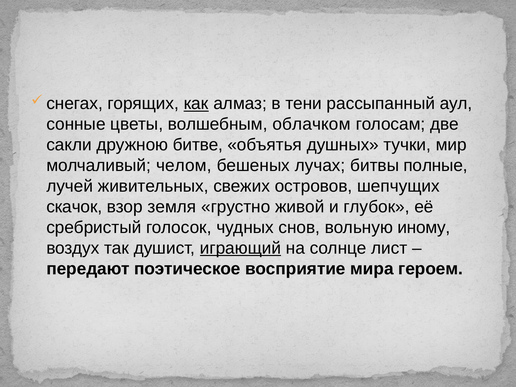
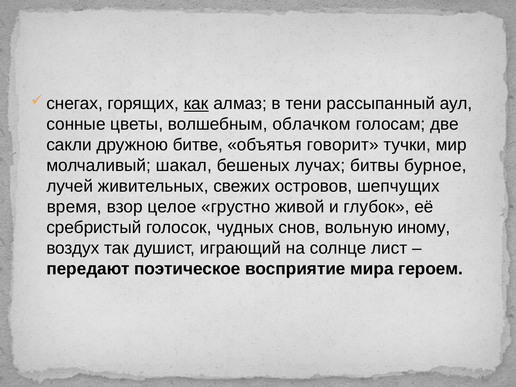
душных: душных -> говорит
челом: челом -> шакал
полные: полные -> бурное
скачок: скачок -> время
земля: земля -> целое
играющий underline: present -> none
